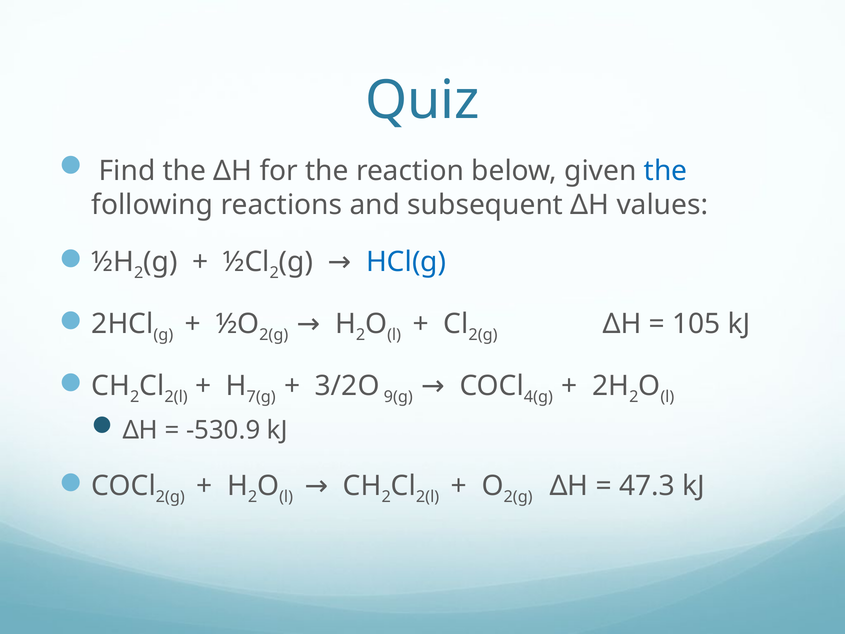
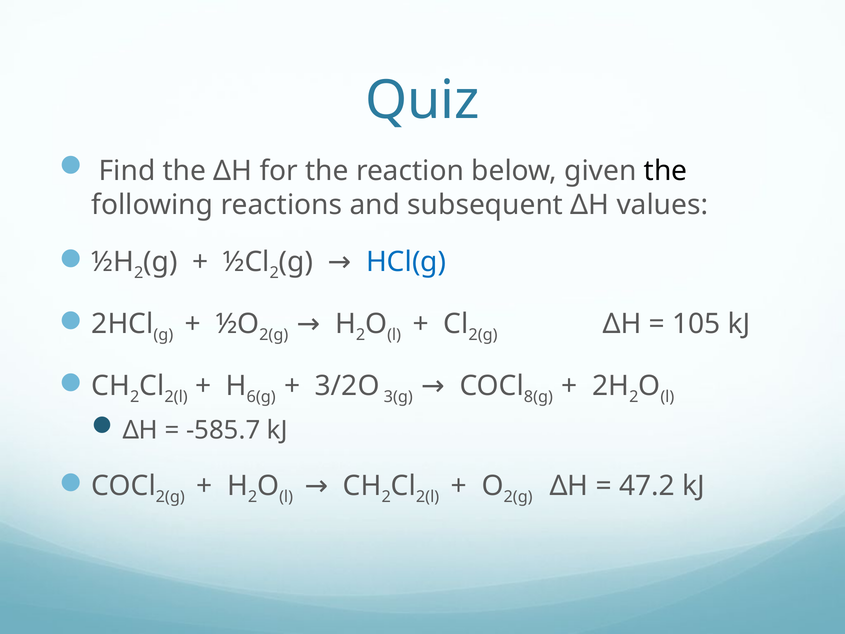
the at (666, 171) colour: blue -> black
7(g: 7(g -> 6(g
9(g: 9(g -> 3(g
4(g: 4(g -> 8(g
-530.9: -530.9 -> -585.7
47.3: 47.3 -> 47.2
